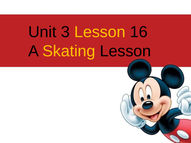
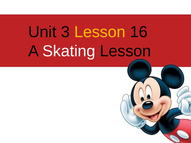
Skating colour: yellow -> white
